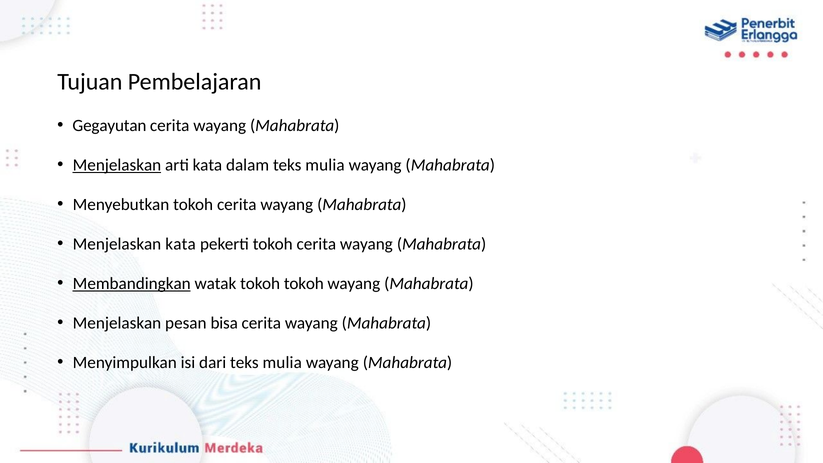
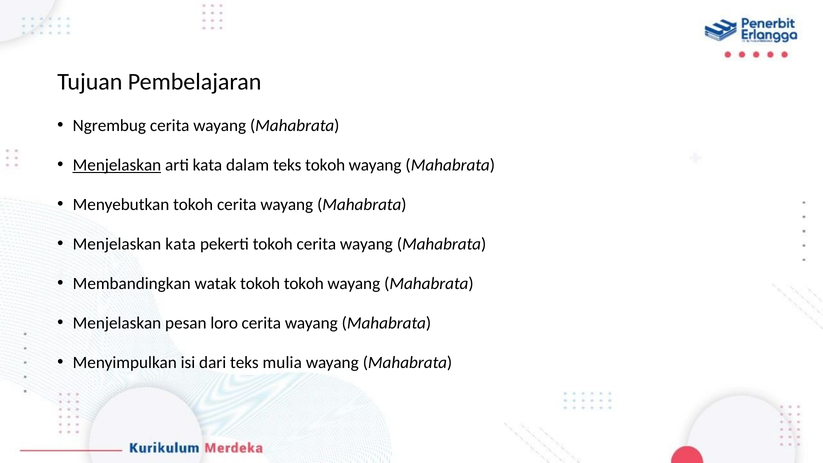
Gegayutan: Gegayutan -> Ngrembug
dalam teks mulia: mulia -> tokoh
Membandingkan underline: present -> none
bisa: bisa -> loro
